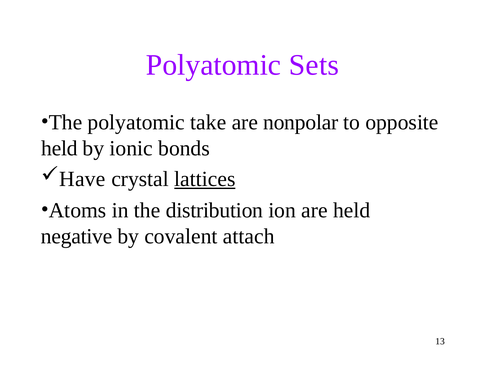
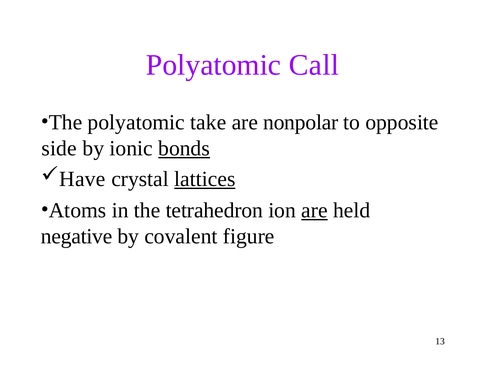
Sets: Sets -> Call
held at (59, 148): held -> side
bonds underline: none -> present
distribution: distribution -> tetrahedron
are at (314, 210) underline: none -> present
attach: attach -> figure
